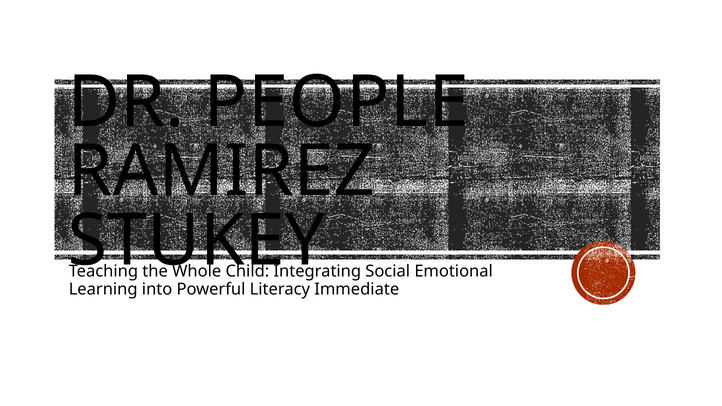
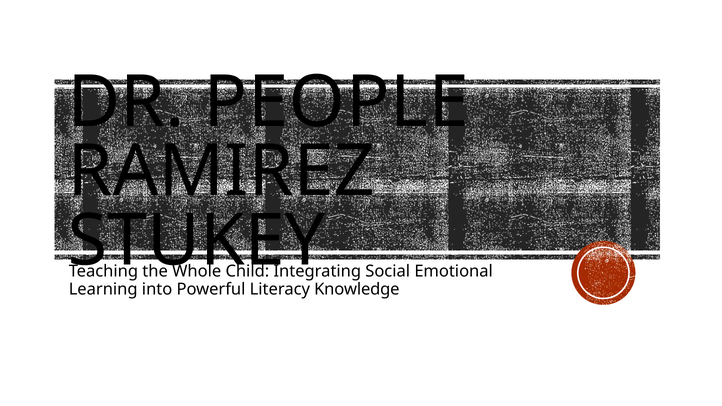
Immediate: Immediate -> Knowledge
